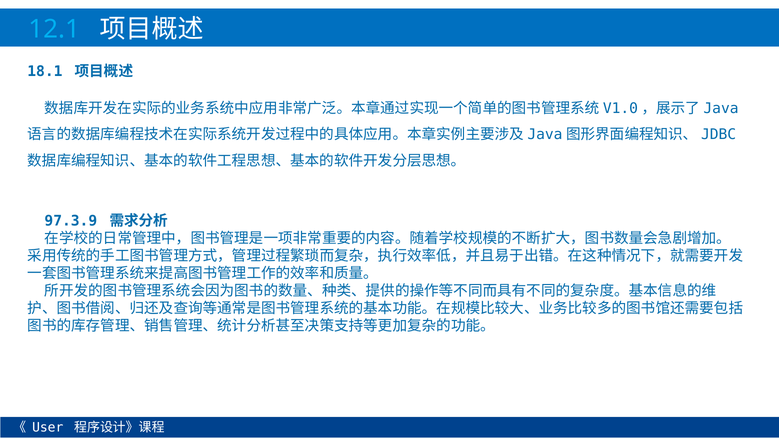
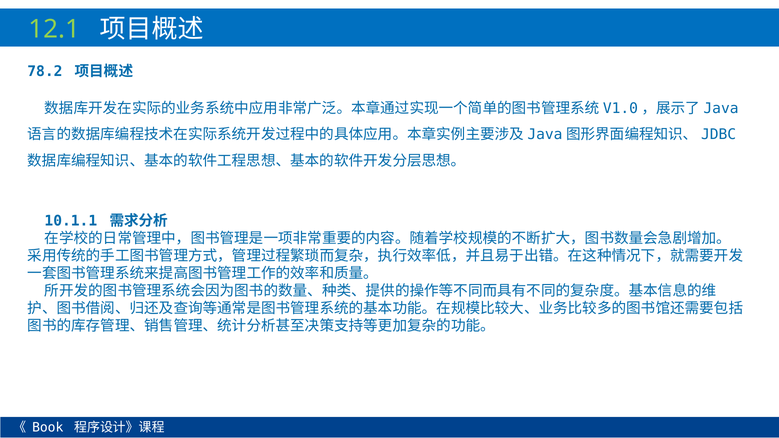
12.1 colour: light blue -> light green
18.1: 18.1 -> 78.2
97.3.9: 97.3.9 -> 10.1.1
User: User -> Book
